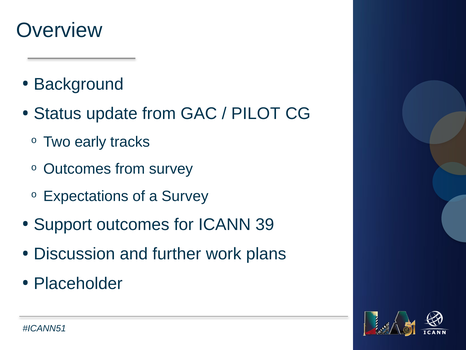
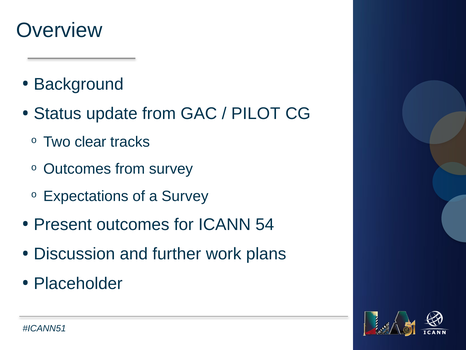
early: early -> clear
Support: Support -> Present
39: 39 -> 54
